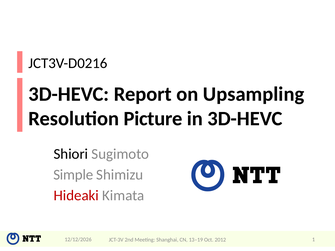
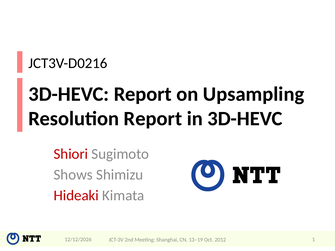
Resolution Picture: Picture -> Report
Shiori colour: black -> red
Simple: Simple -> Shows
